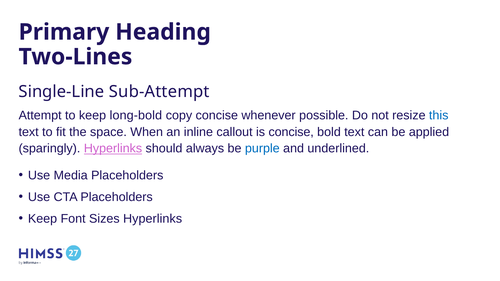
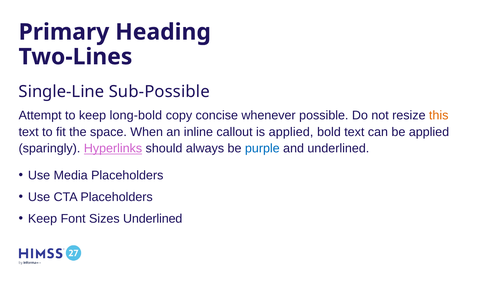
Sub-Attempt: Sub-Attempt -> Sub-Possible
this colour: blue -> orange
is concise: concise -> applied
Sizes Hyperlinks: Hyperlinks -> Underlined
